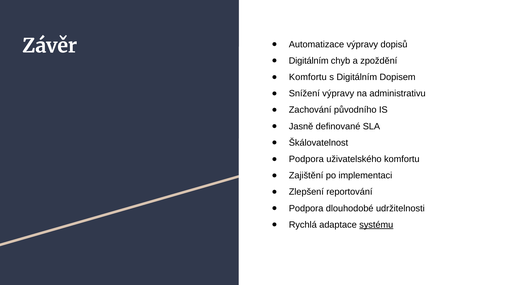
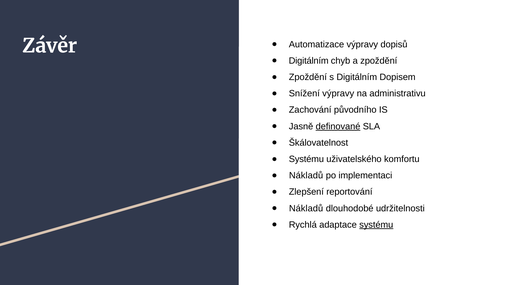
Komfortu at (308, 77): Komfortu -> Zpoždění
definované underline: none -> present
Podpora at (306, 159): Podpora -> Systému
Zajištění at (306, 175): Zajištění -> Nákladů
Podpora at (306, 208): Podpora -> Nákladů
